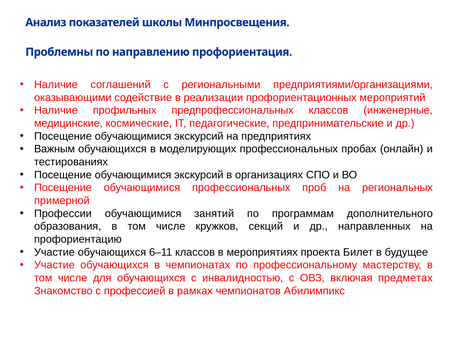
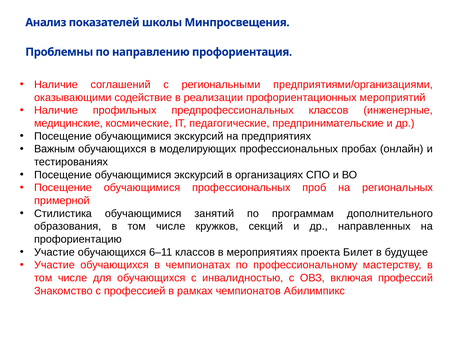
Профессии: Профессии -> Стилистика
предметах: предметах -> профессий
